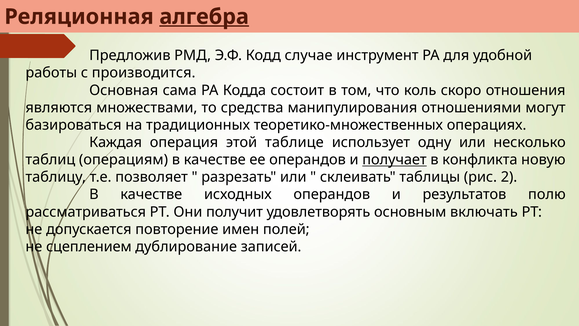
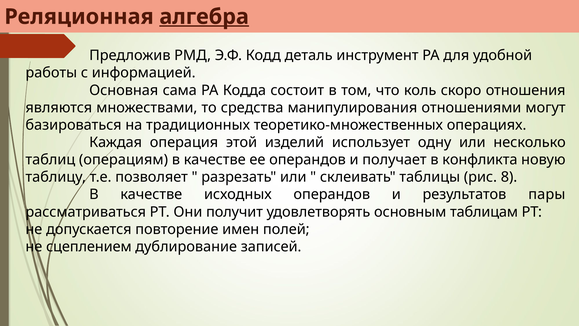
случае: случае -> деталь
производится: производится -> информацией
таблице: таблице -> изделий
получает underline: present -> none
2: 2 -> 8
полю: полю -> пары
включать: включать -> таблицам
